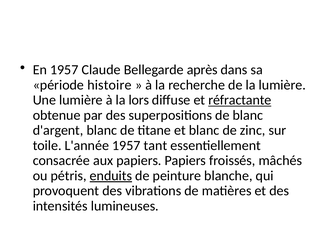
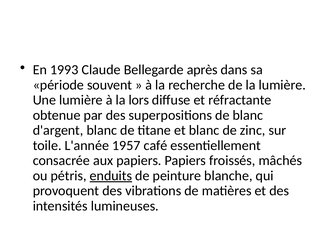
En 1957: 1957 -> 1993
histoire: histoire -> souvent
réfractante underline: present -> none
tant: tant -> café
